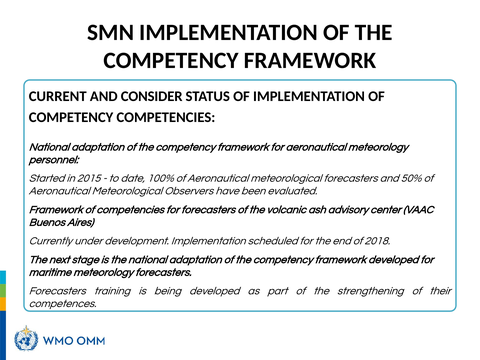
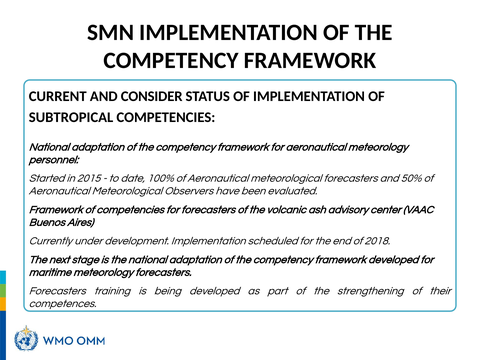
COMPETENCY at (71, 117): COMPETENCY -> SUBTROPICAL
